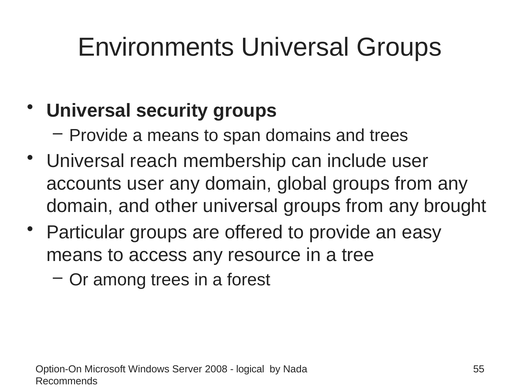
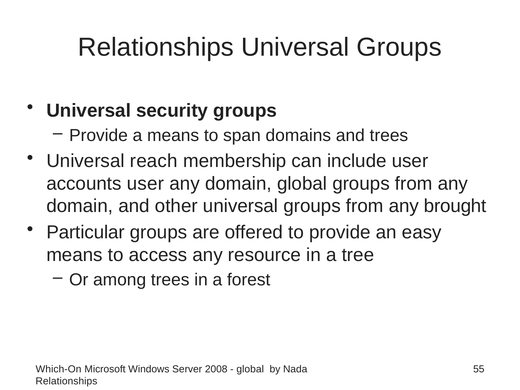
Environments at (156, 47): Environments -> Relationships
Option-On: Option-On -> Which-On
logical at (250, 369): logical -> global
Recommends at (67, 381): Recommends -> Relationships
